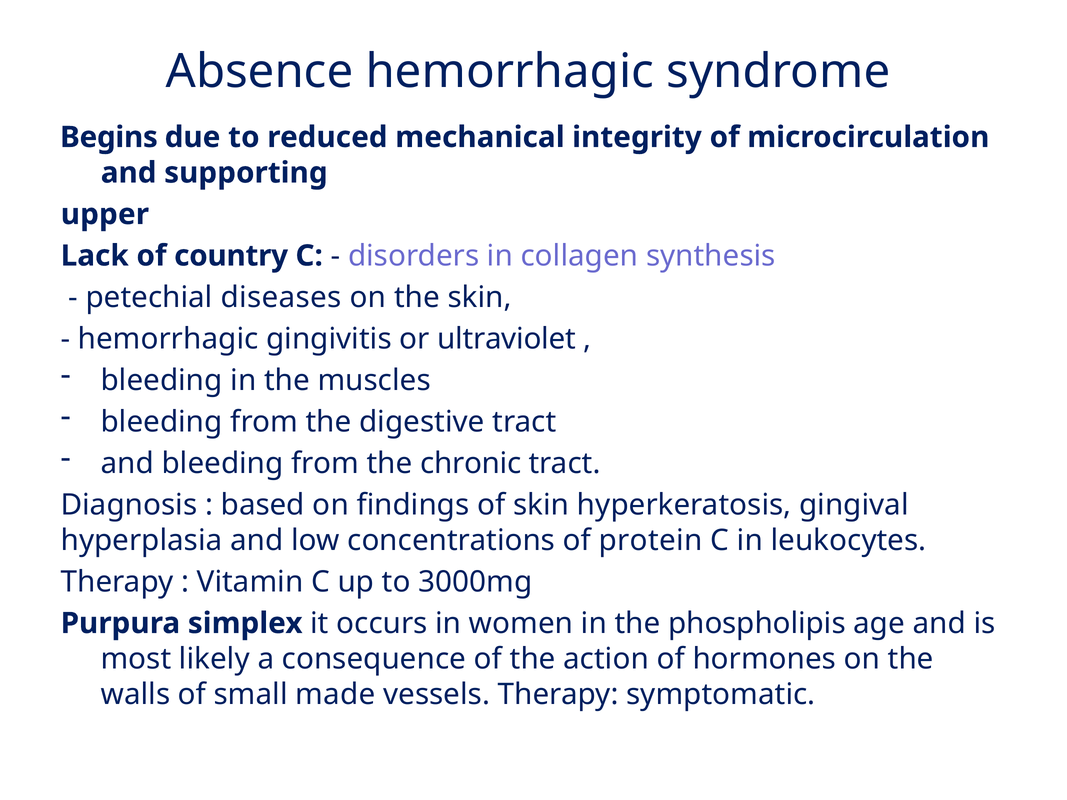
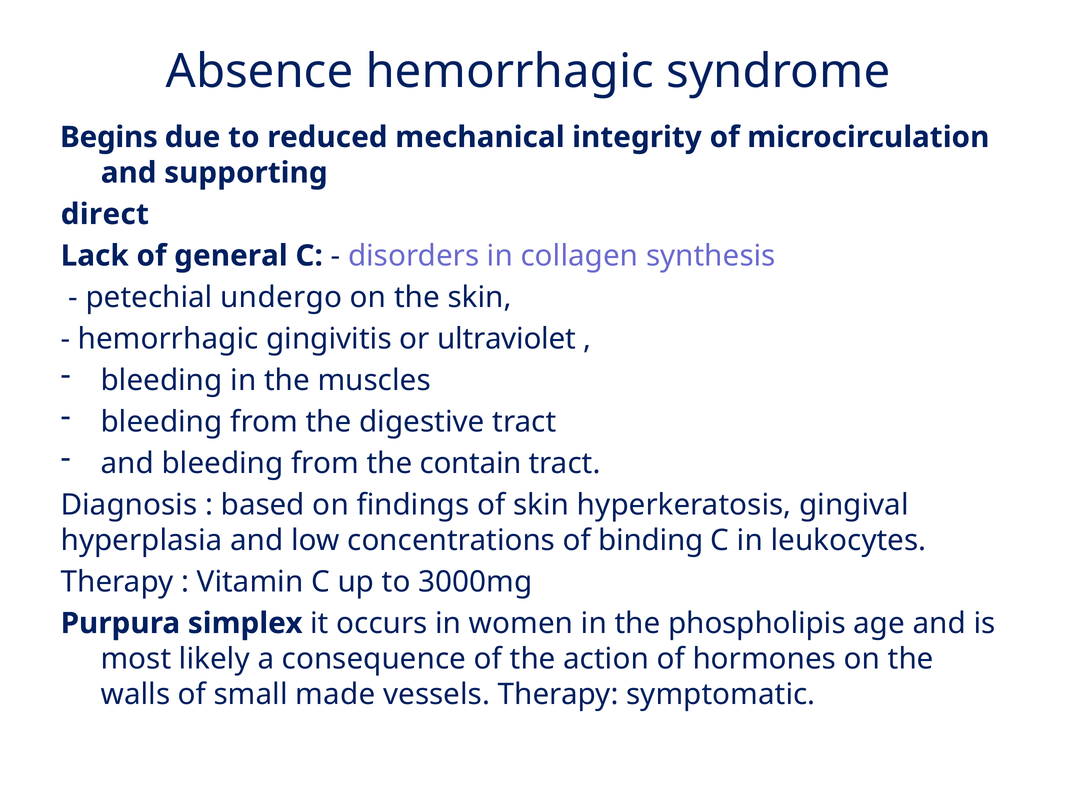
upper: upper -> direct
country: country -> general
diseases: diseases -> undergo
chronic: chronic -> contain
protein: protein -> binding
